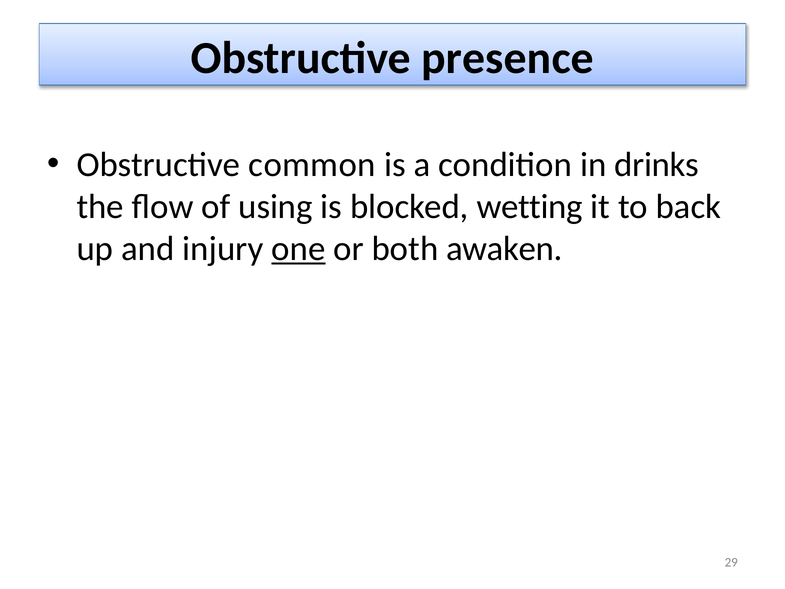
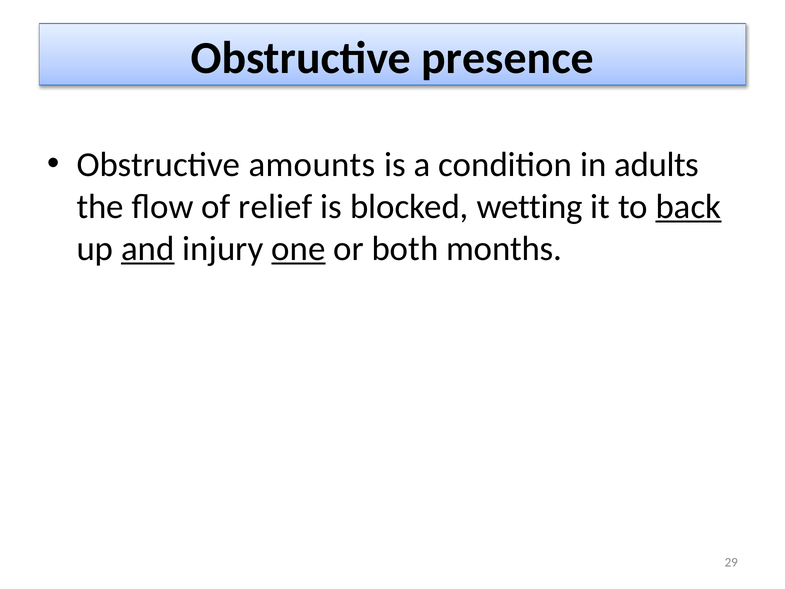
common: common -> amounts
drinks: drinks -> adults
using: using -> relief
back underline: none -> present
and underline: none -> present
awaken: awaken -> months
